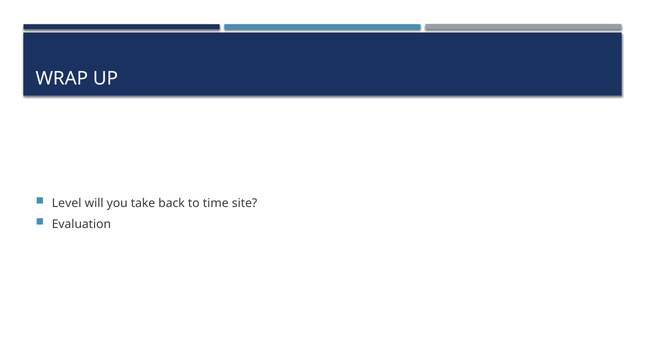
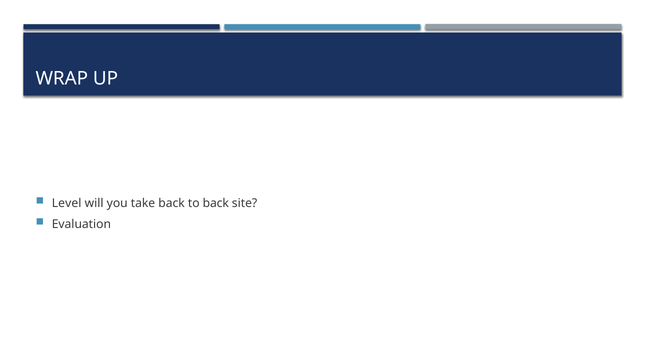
to time: time -> back
